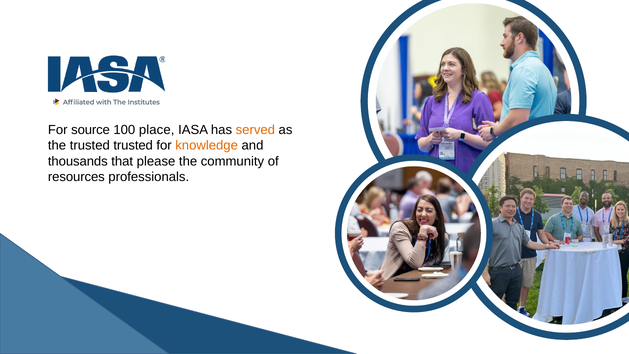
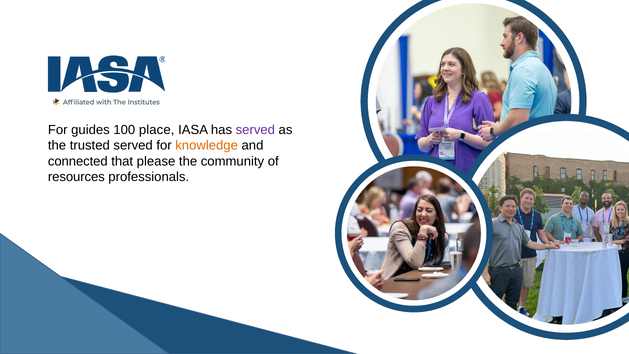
source: source -> guides
served at (255, 130) colour: orange -> purple
trusted trusted: trusted -> served
thousands: thousands -> connected
